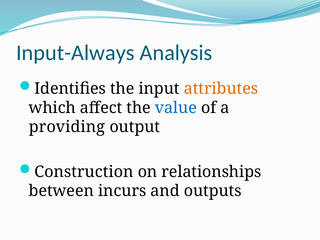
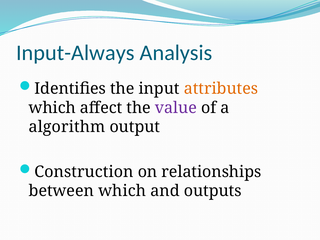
value colour: blue -> purple
providing: providing -> algorithm
between incurs: incurs -> which
